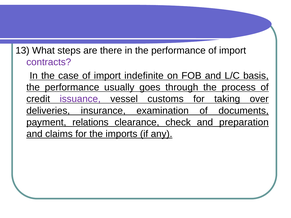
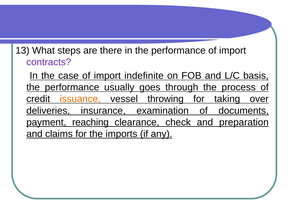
issuance colour: purple -> orange
customs: customs -> throwing
relations: relations -> reaching
